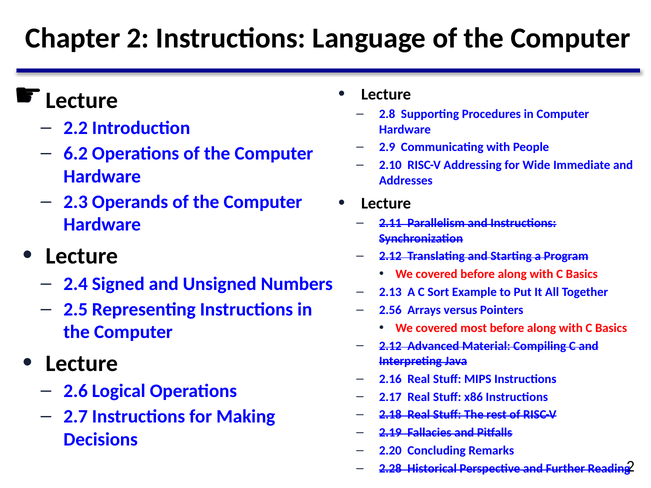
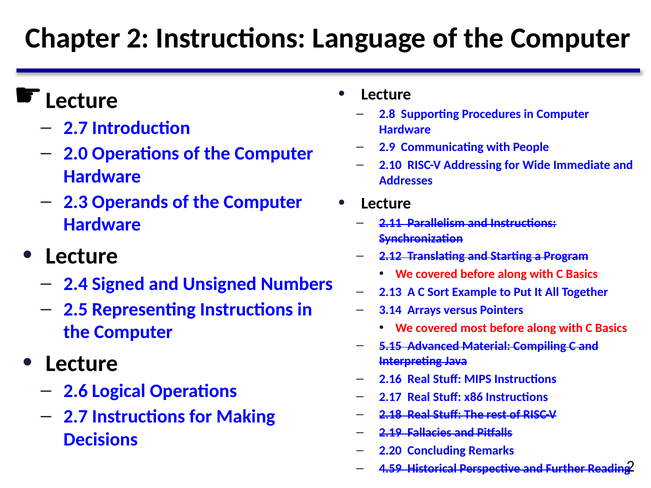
2.2 at (76, 128): 2.2 -> 2.7
6.2: 6.2 -> 2.0
2.56: 2.56 -> 3.14
2.12 at (390, 346): 2.12 -> 5.15
2.28: 2.28 -> 4.59
